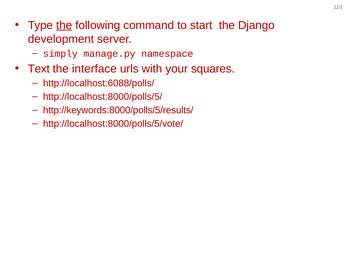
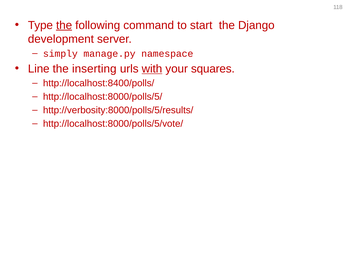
Text: Text -> Line
interface: interface -> inserting
with underline: none -> present
http://localhost:6088/polls/: http://localhost:6088/polls/ -> http://localhost:8400/polls/
http://keywords:8000/polls/5/results/: http://keywords:8000/polls/5/results/ -> http://verbosity:8000/polls/5/results/
